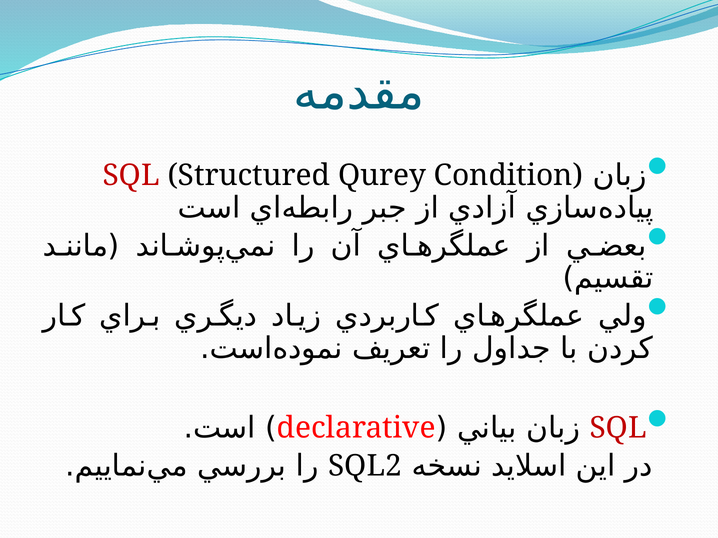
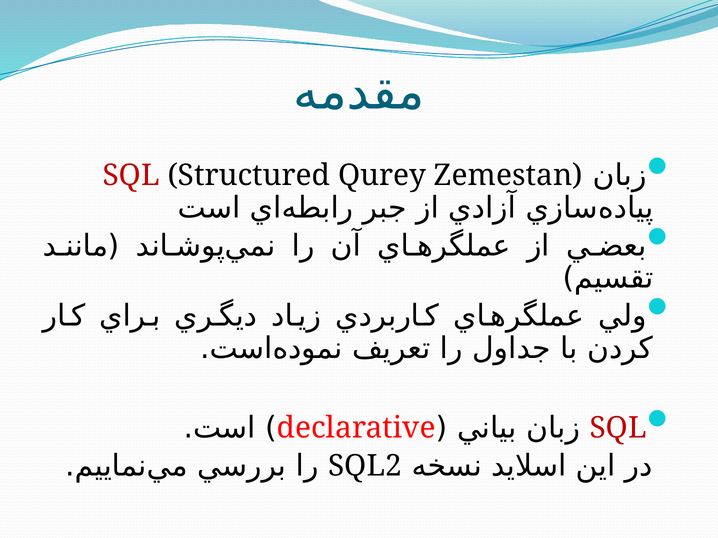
Condition: Condition -> Zemestan
